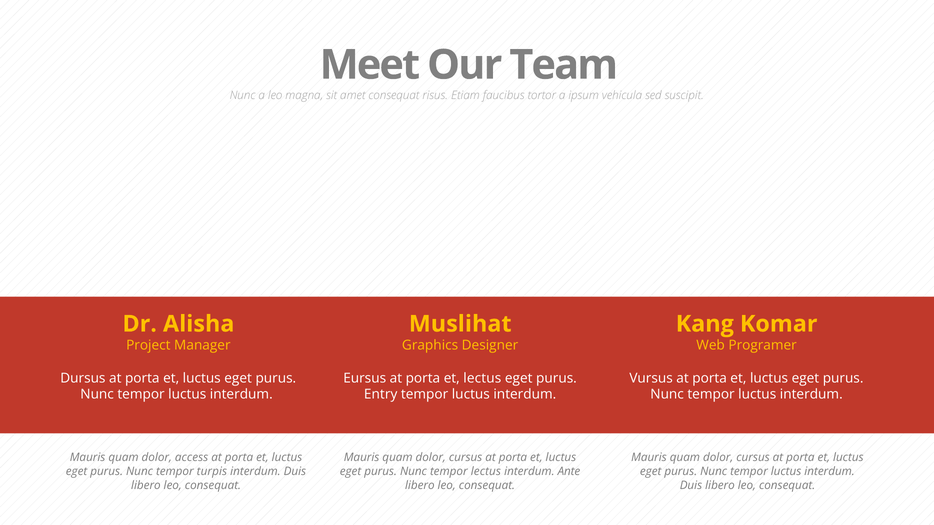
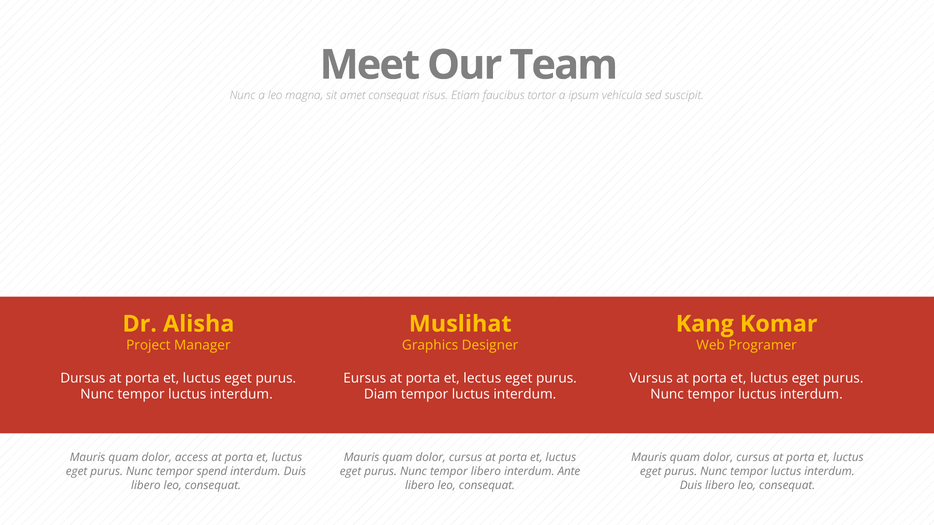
Entry: Entry -> Diam
turpis: turpis -> spend
tempor lectus: lectus -> libero
